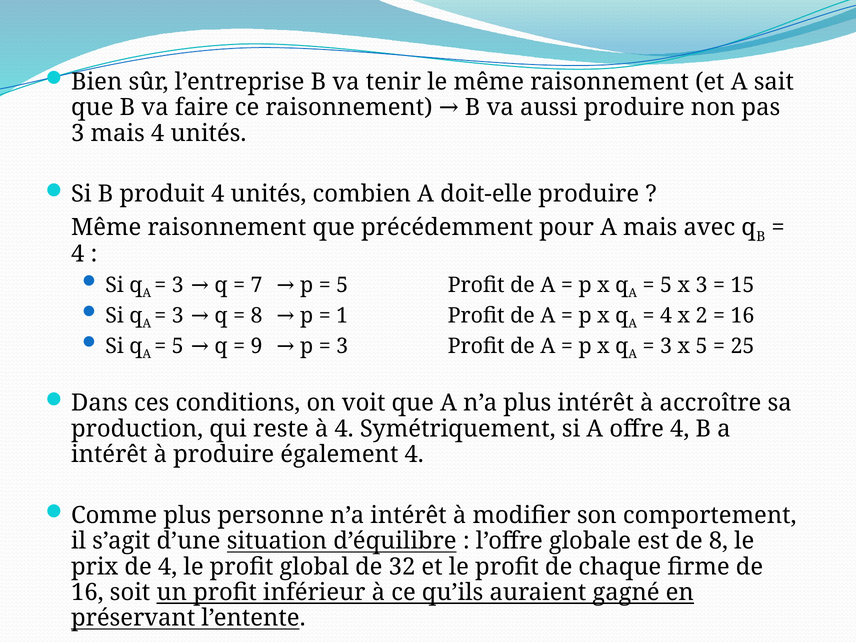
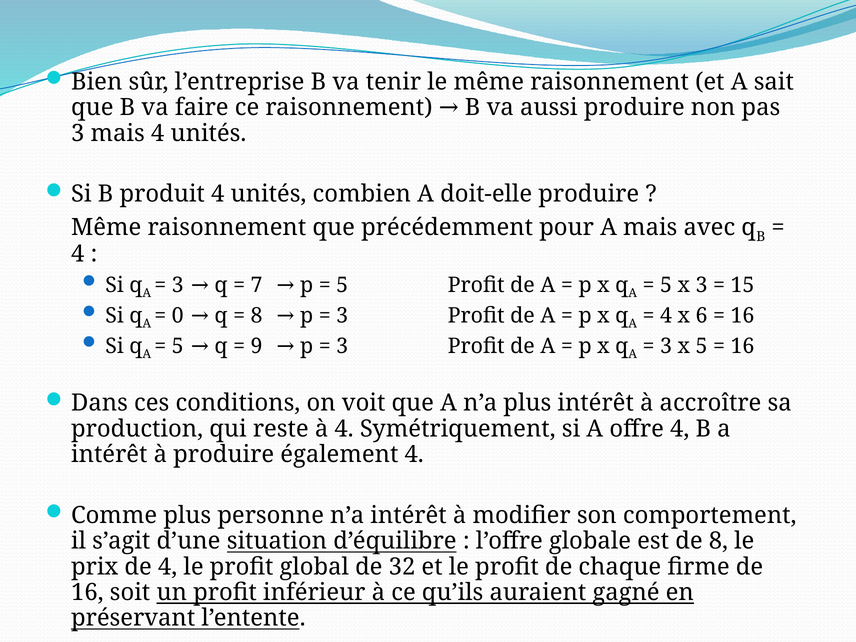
3 at (178, 315): 3 -> 0
1 at (342, 315): 1 -> 3
2: 2 -> 6
25 at (743, 346): 25 -> 16
